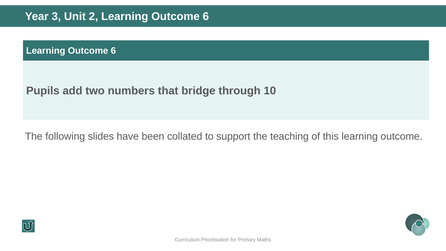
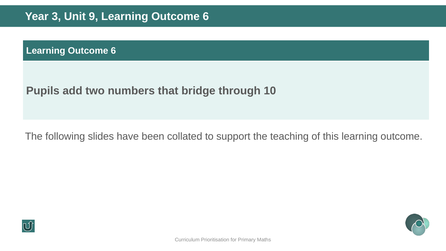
2: 2 -> 9
